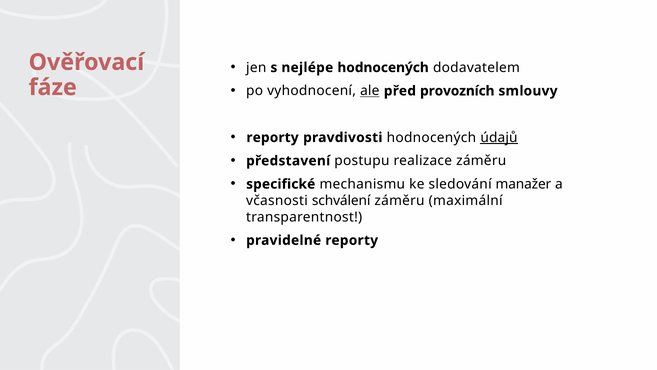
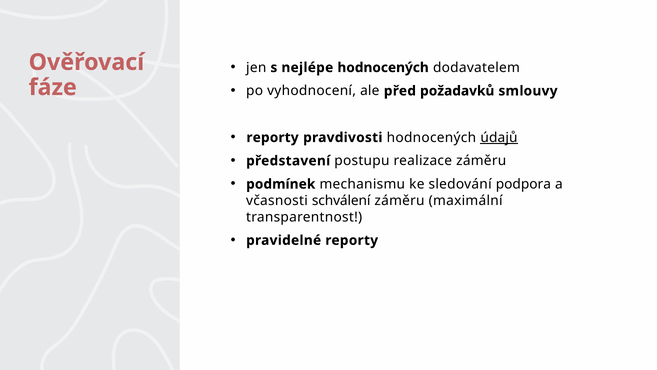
ale underline: present -> none
provozních: provozních -> požadavků
specifické: specifické -> podmínek
manažer: manažer -> podpora
